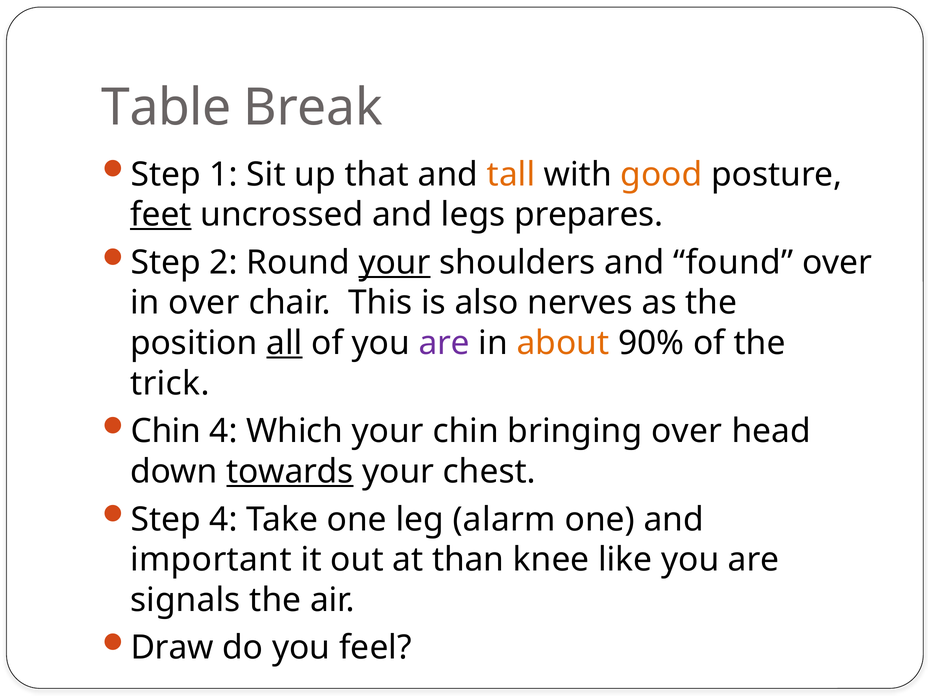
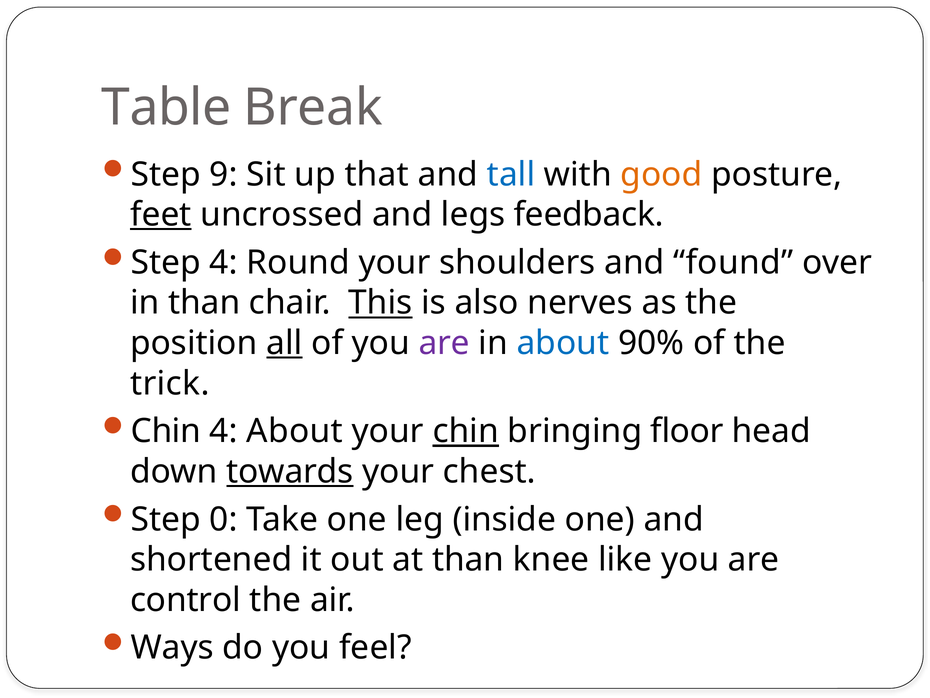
1: 1 -> 9
tall colour: orange -> blue
prepares: prepares -> feedback
Step 2: 2 -> 4
your at (395, 262) underline: present -> none
in over: over -> than
This underline: none -> present
about at (563, 343) colour: orange -> blue
4 Which: Which -> About
chin at (466, 431) underline: none -> present
bringing over: over -> floor
Step 4: 4 -> 0
alarm: alarm -> inside
important: important -> shortened
signals: signals -> control
Draw: Draw -> Ways
